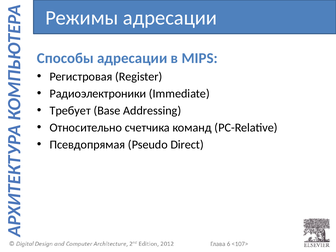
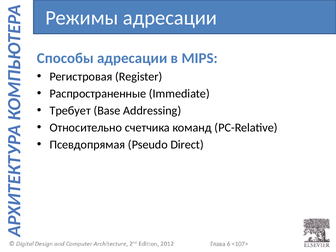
Радиоэлектроники: Радиоэлектроники -> Распространенные
